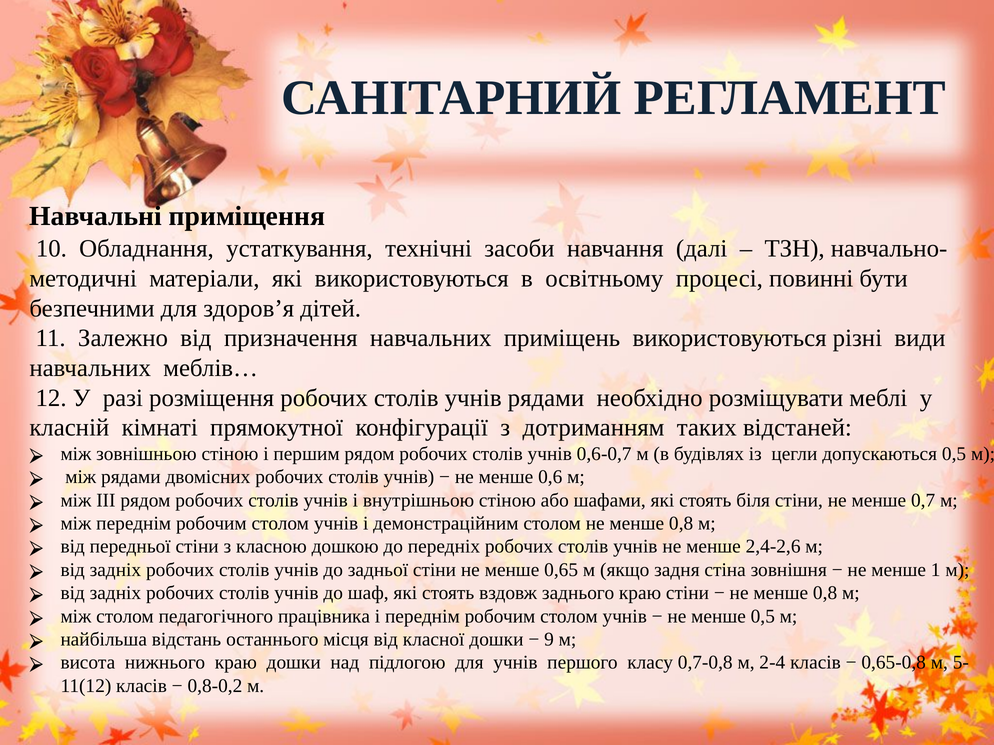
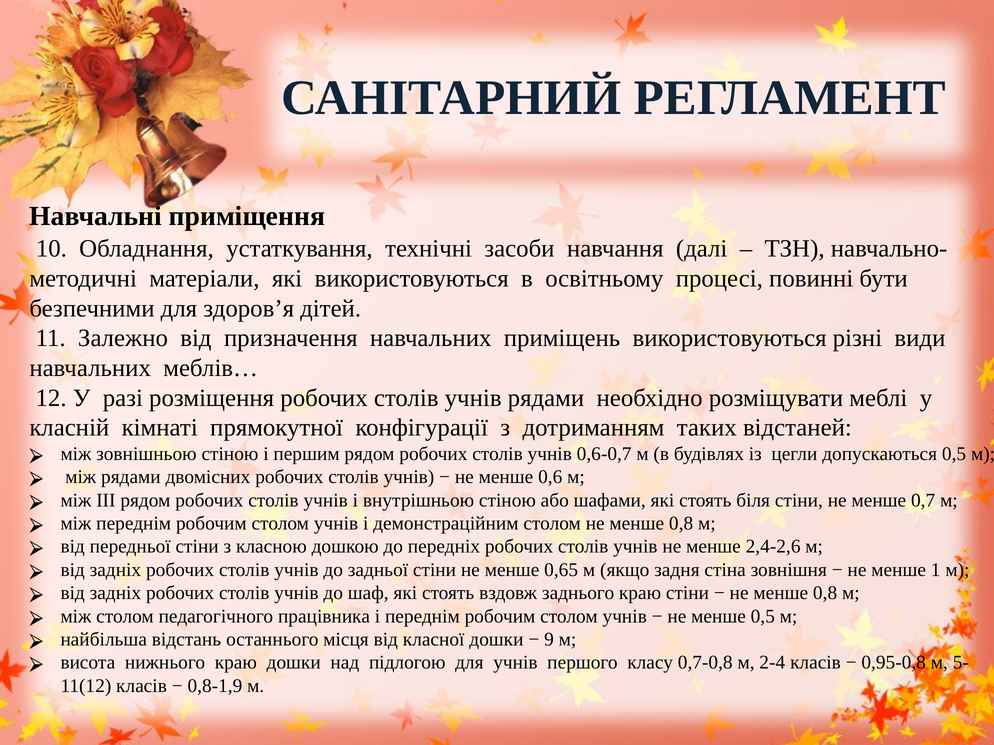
0,65-0,8: 0,65-0,8 -> 0,95-0,8
0,8-0,2: 0,8-0,2 -> 0,8-1,9
